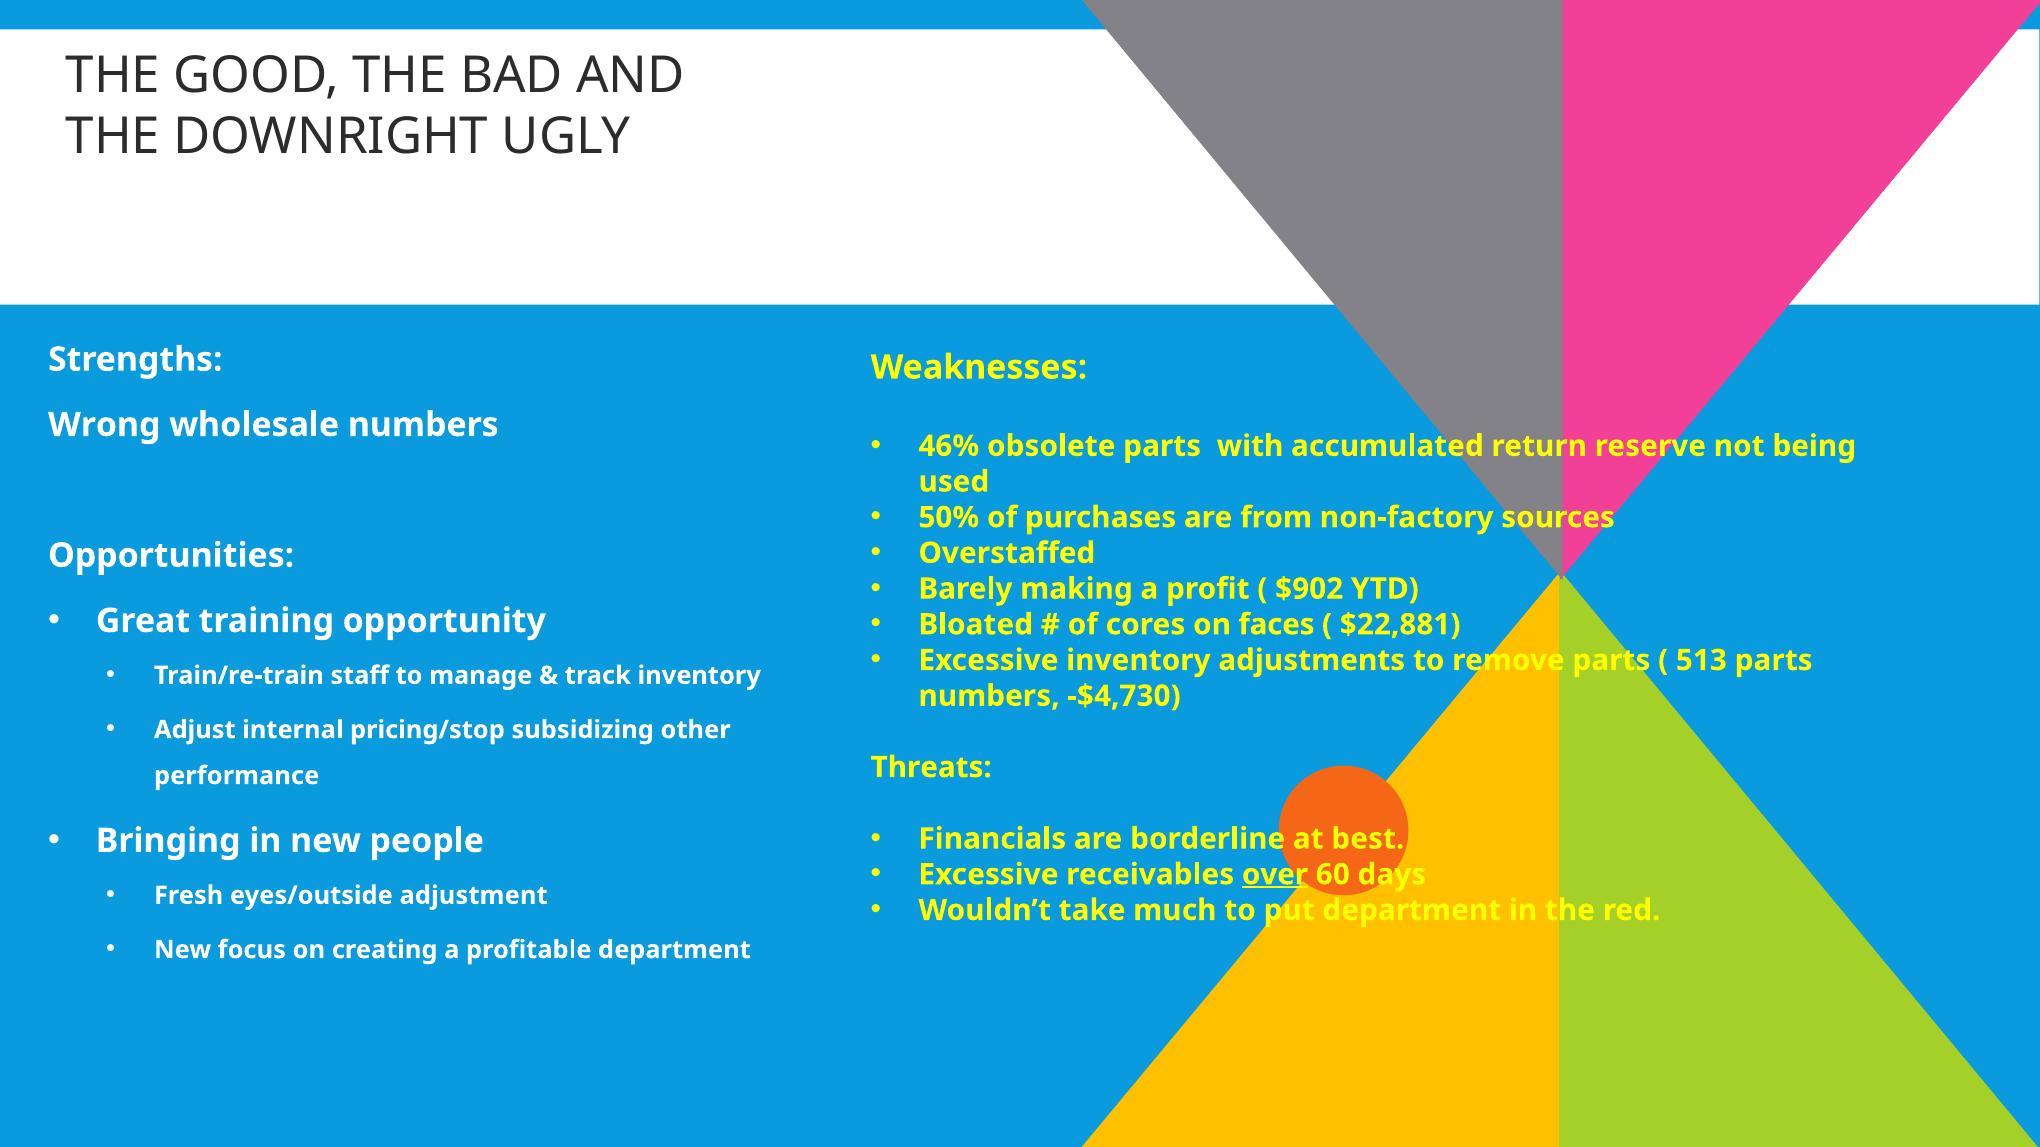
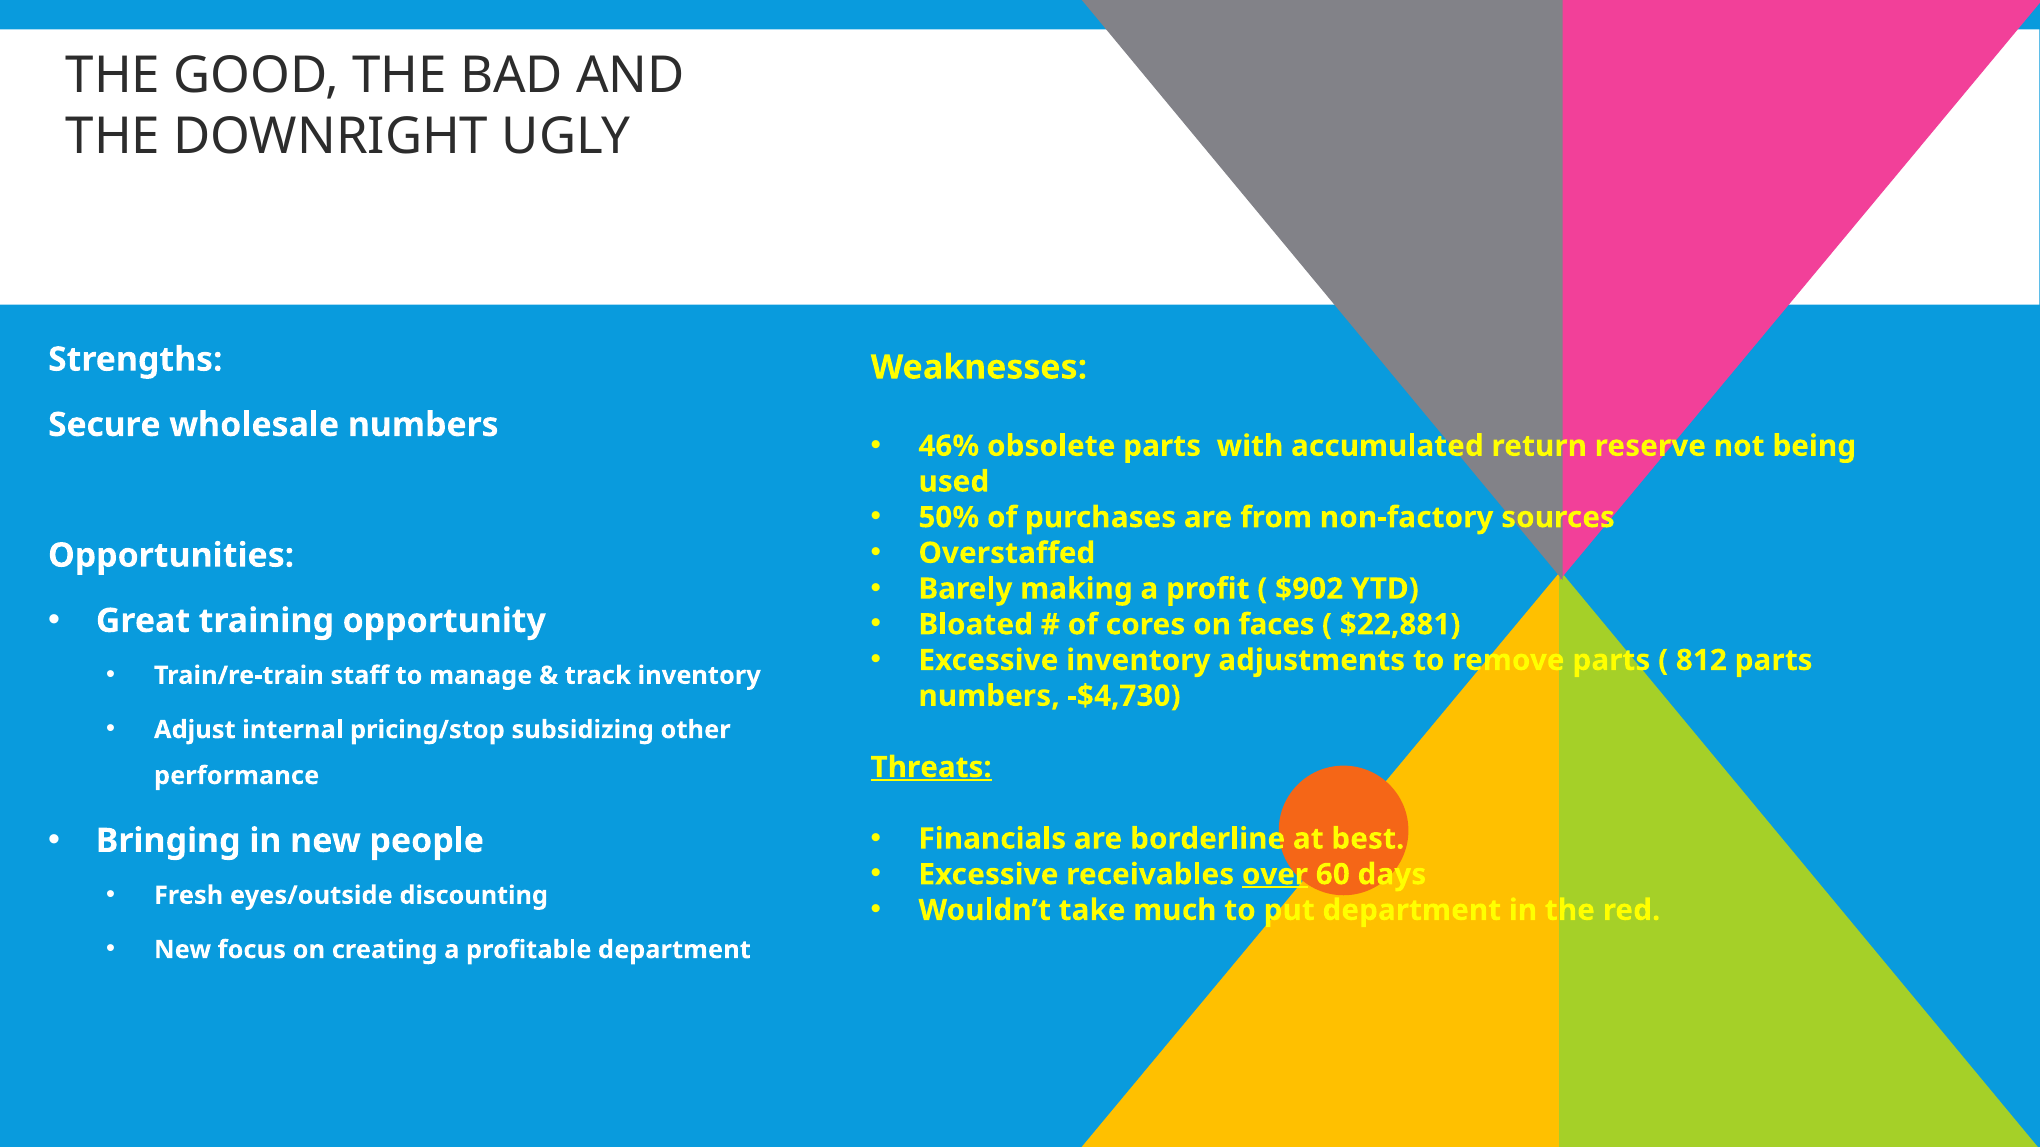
Wrong: Wrong -> Secure
513: 513 -> 812
Threats underline: none -> present
adjustment: adjustment -> discounting
